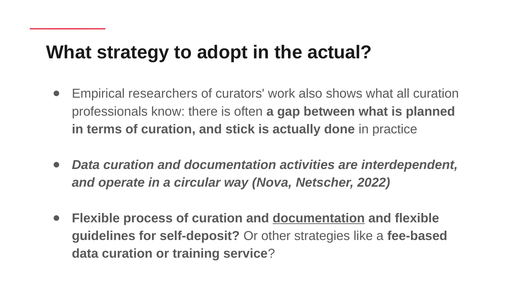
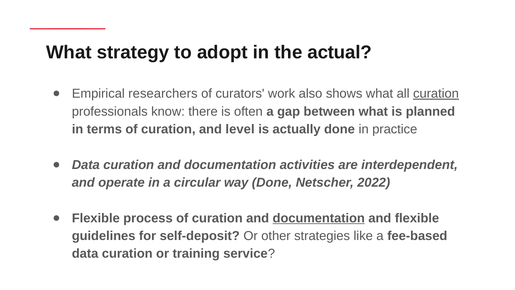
curation at (436, 94) underline: none -> present
stick: stick -> level
way Nova: Nova -> Done
